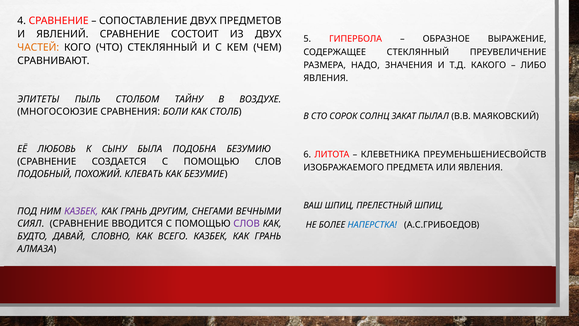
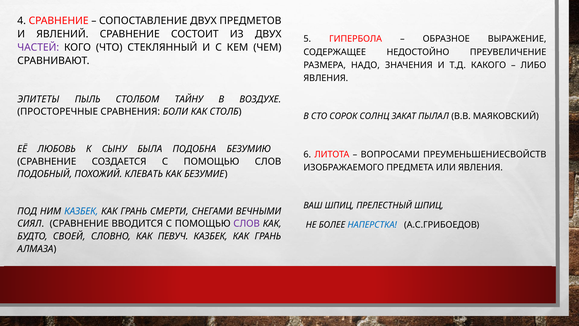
ЧАСТЕЙ colour: orange -> purple
СОДЕРЖАЩЕЕ СТЕКЛЯННЫЙ: СТЕКЛЯННЫЙ -> НЕДОСТОЙНО
МНОГОСОЮЗИЕ: МНОГОСОЮЗИЕ -> ПРОСТОРЕЧНЫЕ
КЛЕВЕТНИКА: КЛЕВЕТНИКА -> ВОПРОСАМИ
КАЗБЕК at (81, 211) colour: purple -> blue
ДРУГИМ: ДРУГИМ -> СМЕРТИ
ДАВАЙ: ДАВАЙ -> СВОЕЙ
ВСЕГО: ВСЕГО -> ПЕВУЧ
